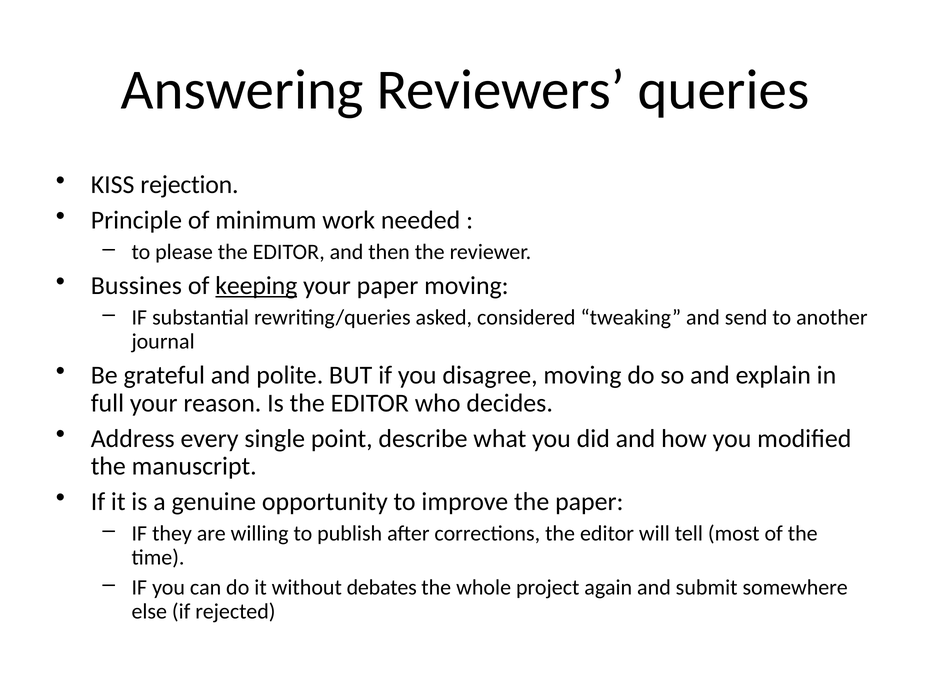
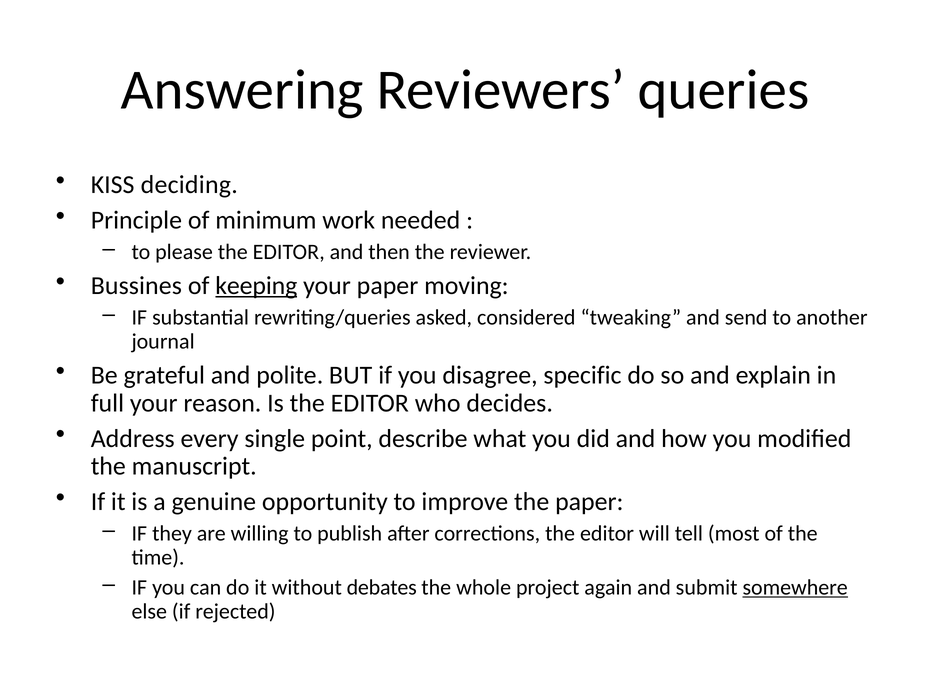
rejection: rejection -> deciding
disagree moving: moving -> specific
somewhere underline: none -> present
